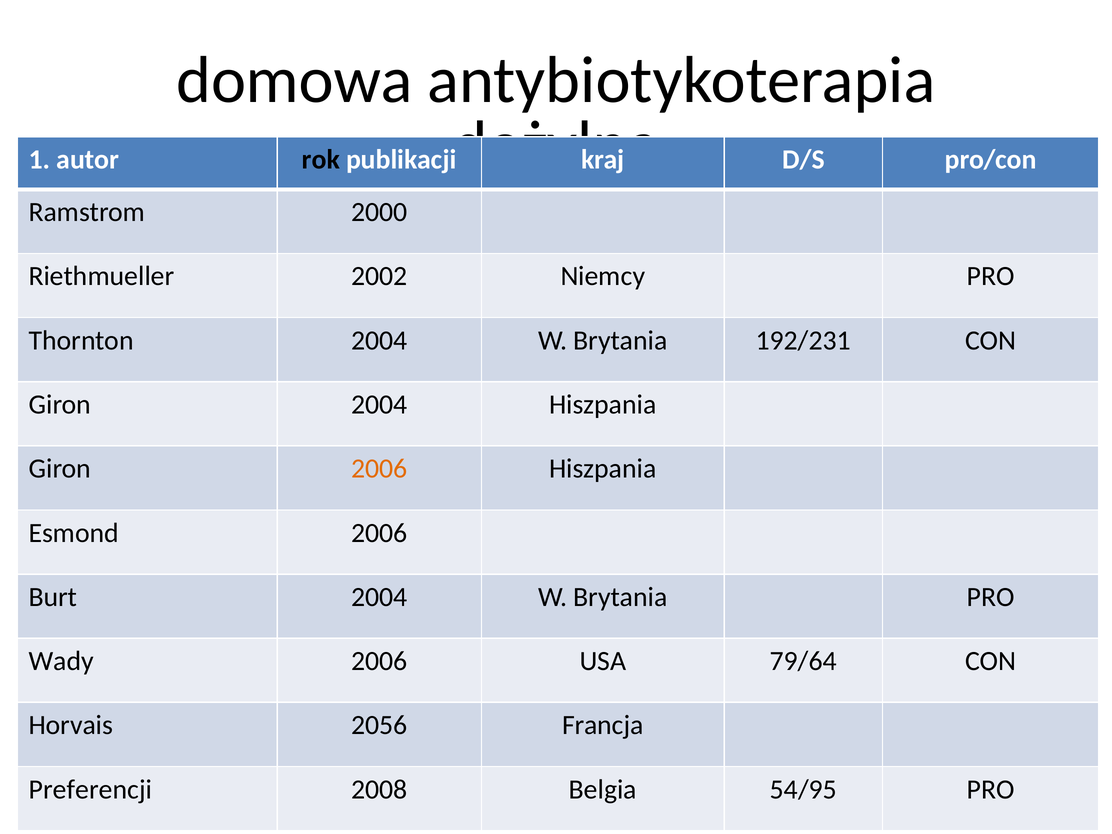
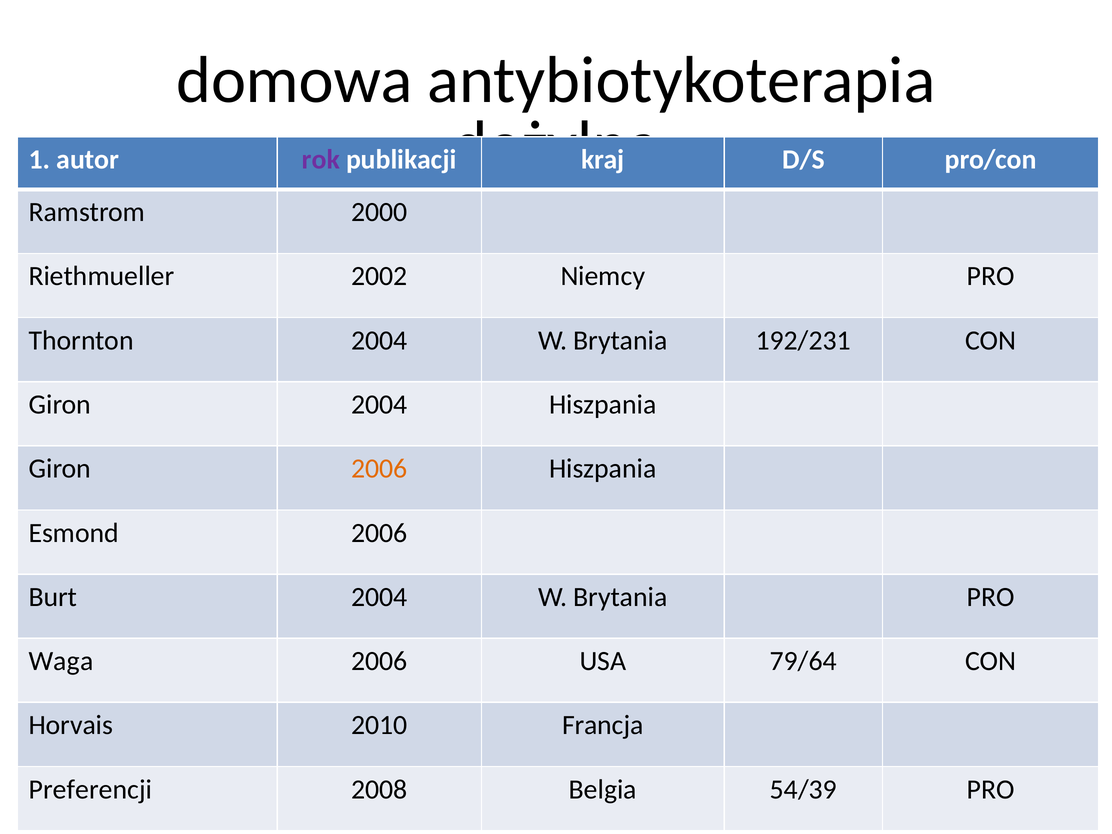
rok colour: black -> purple
Wady: Wady -> Waga
2056: 2056 -> 2010
54/95: 54/95 -> 54/39
